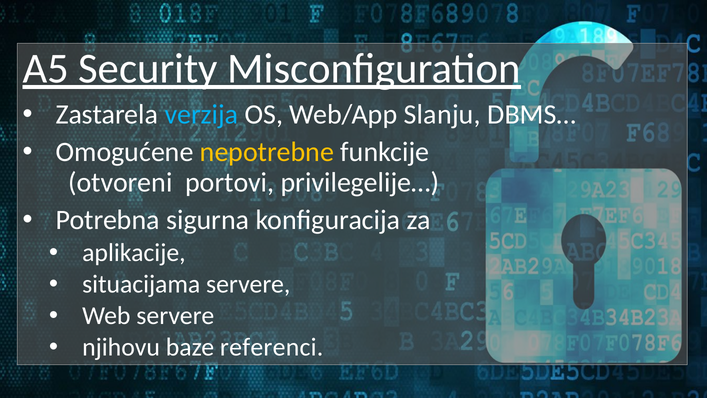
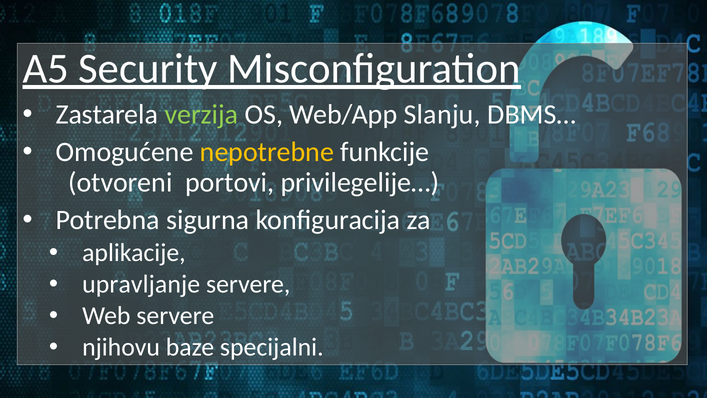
verzija colour: light blue -> light green
situacijama: situacijama -> upravljanje
referenci: referenci -> specijalni
